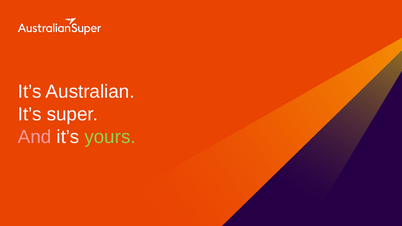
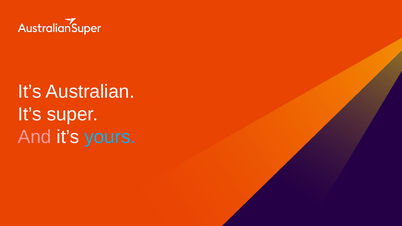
yours colour: light green -> light blue
